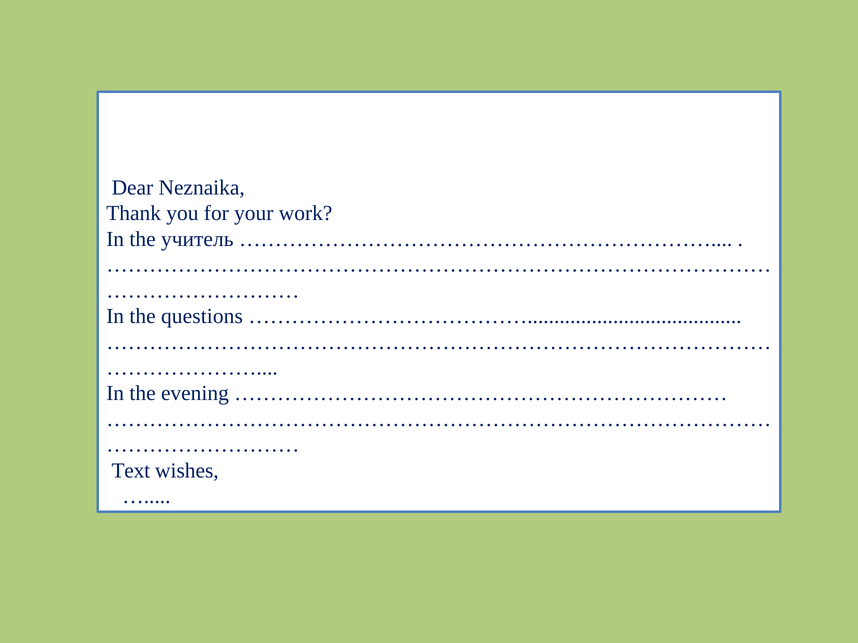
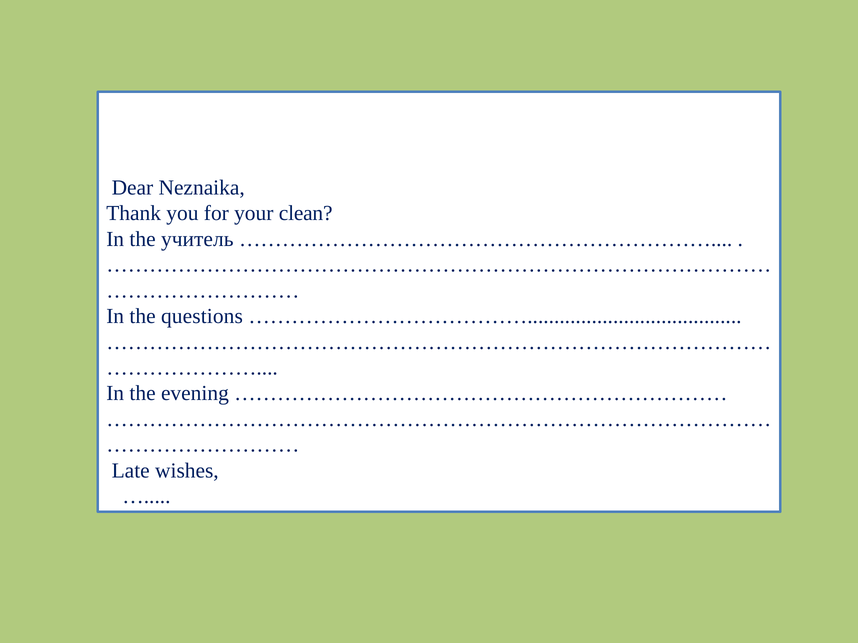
work: work -> clean
Text: Text -> Late
